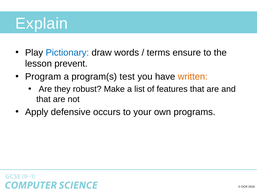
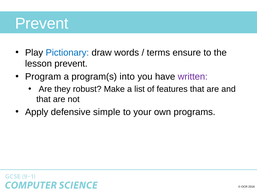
Explain at (42, 23): Explain -> Prevent
test: test -> into
written colour: orange -> purple
occurs: occurs -> simple
